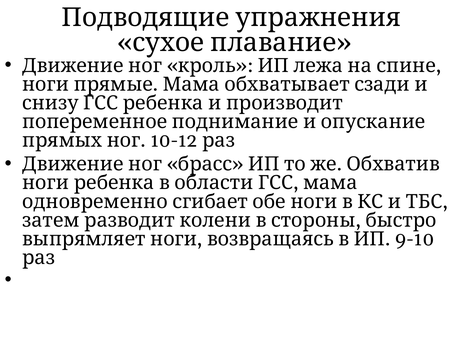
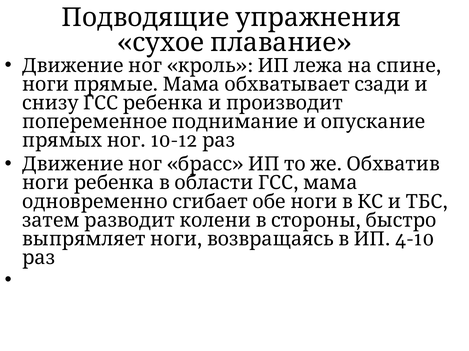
9-10: 9-10 -> 4-10
